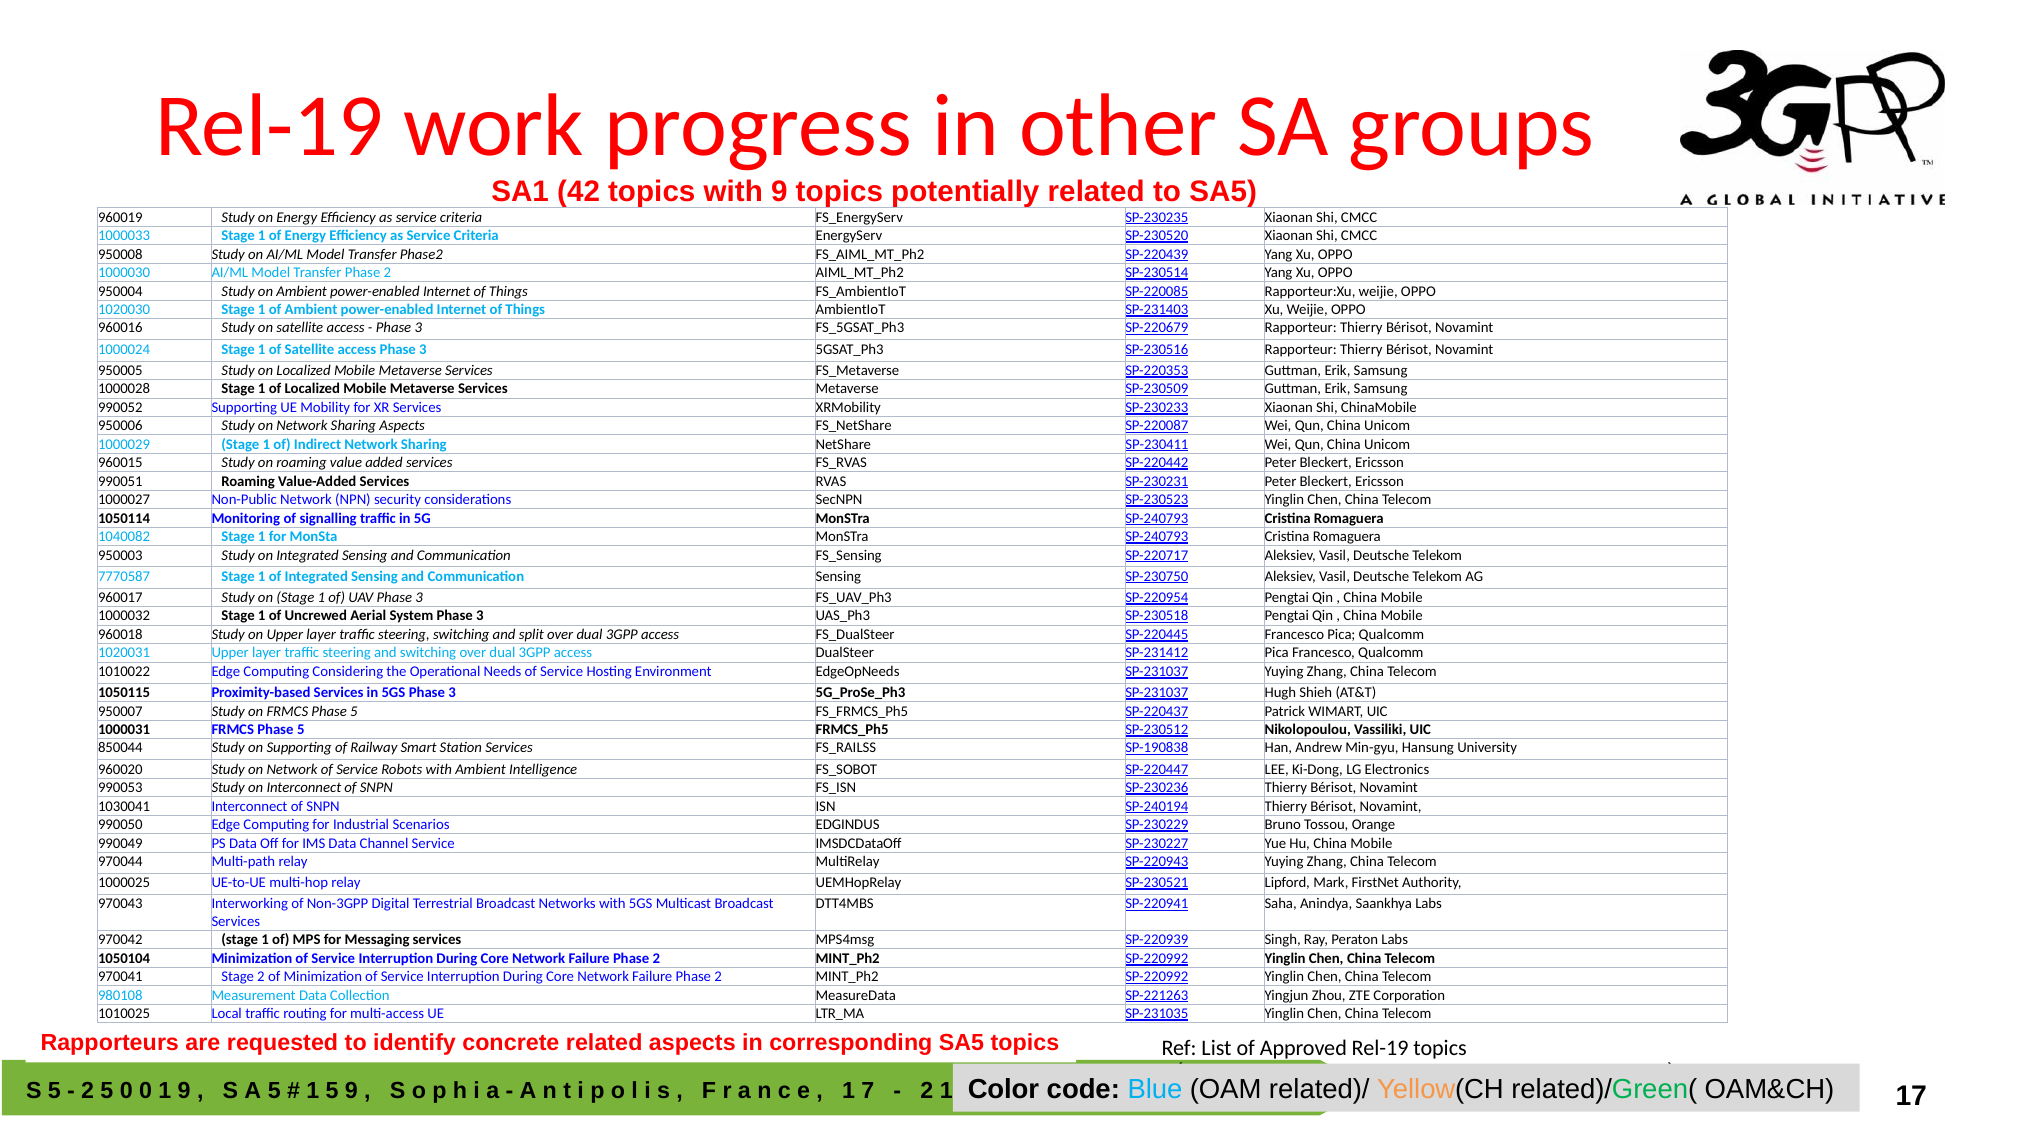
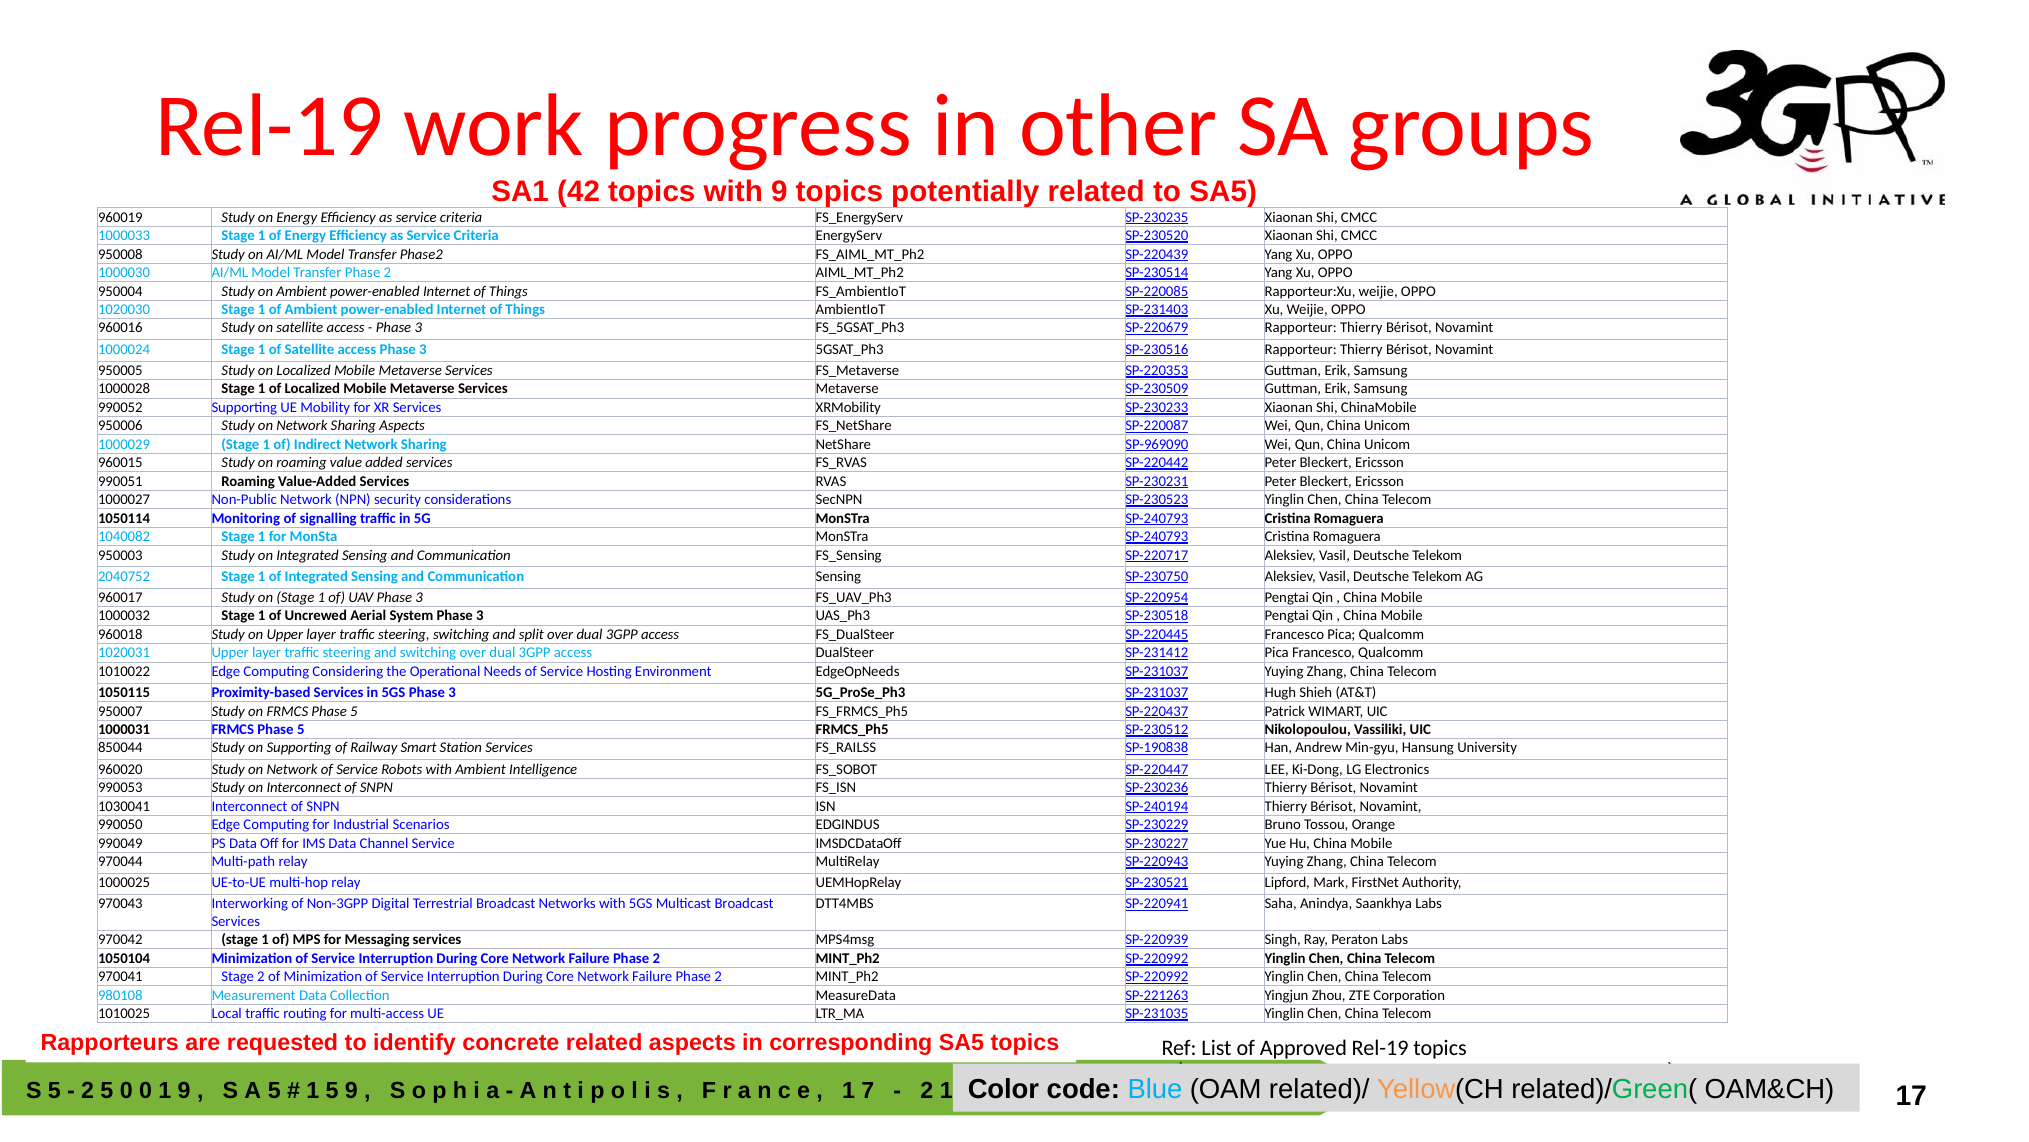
SP-230411: SP-230411 -> SP-969090
7770587: 7770587 -> 2040752
